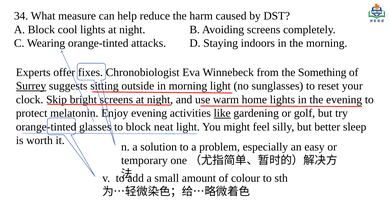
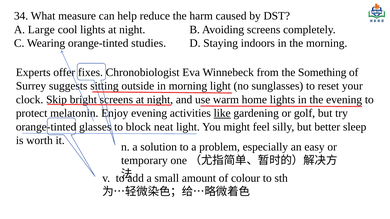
A Block: Block -> Large
attacks: attacks -> studies
Surrey underline: present -> none
